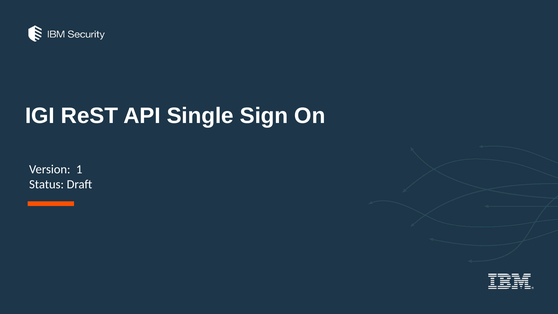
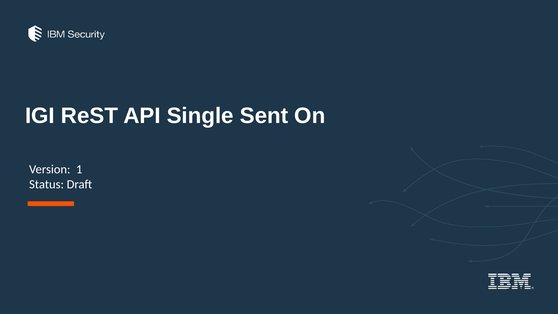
Sign: Sign -> Sent
